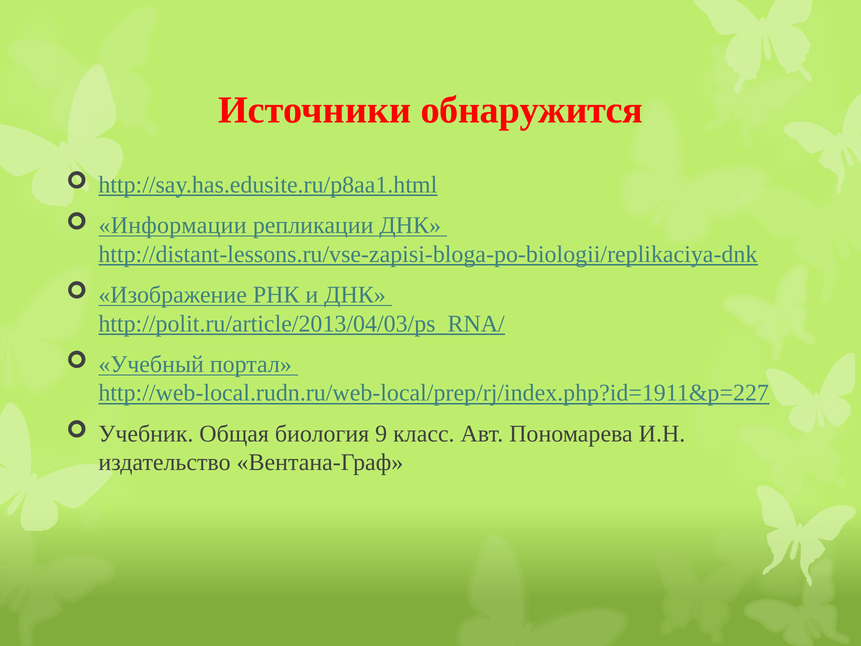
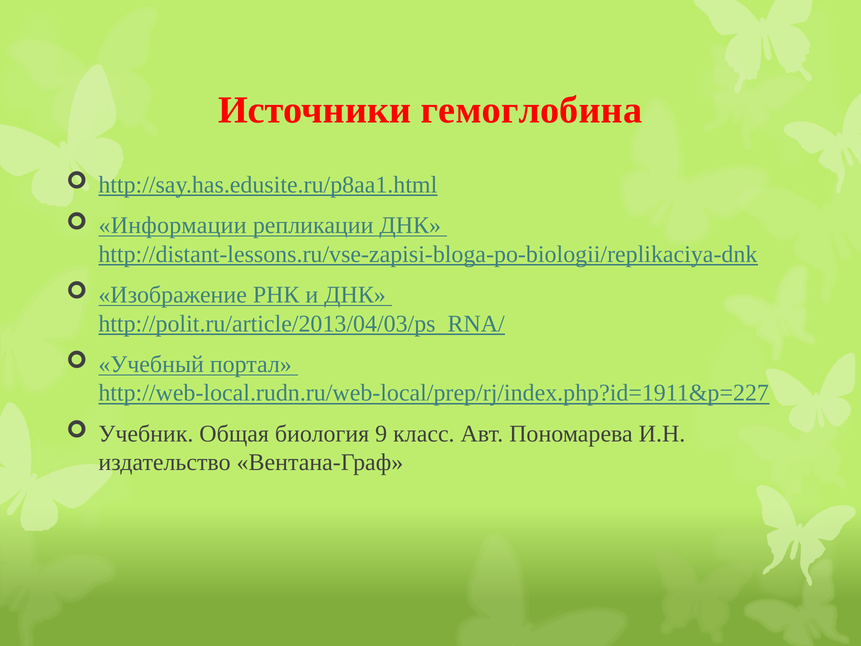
обнаружится: обнаружится -> гемоглобина
